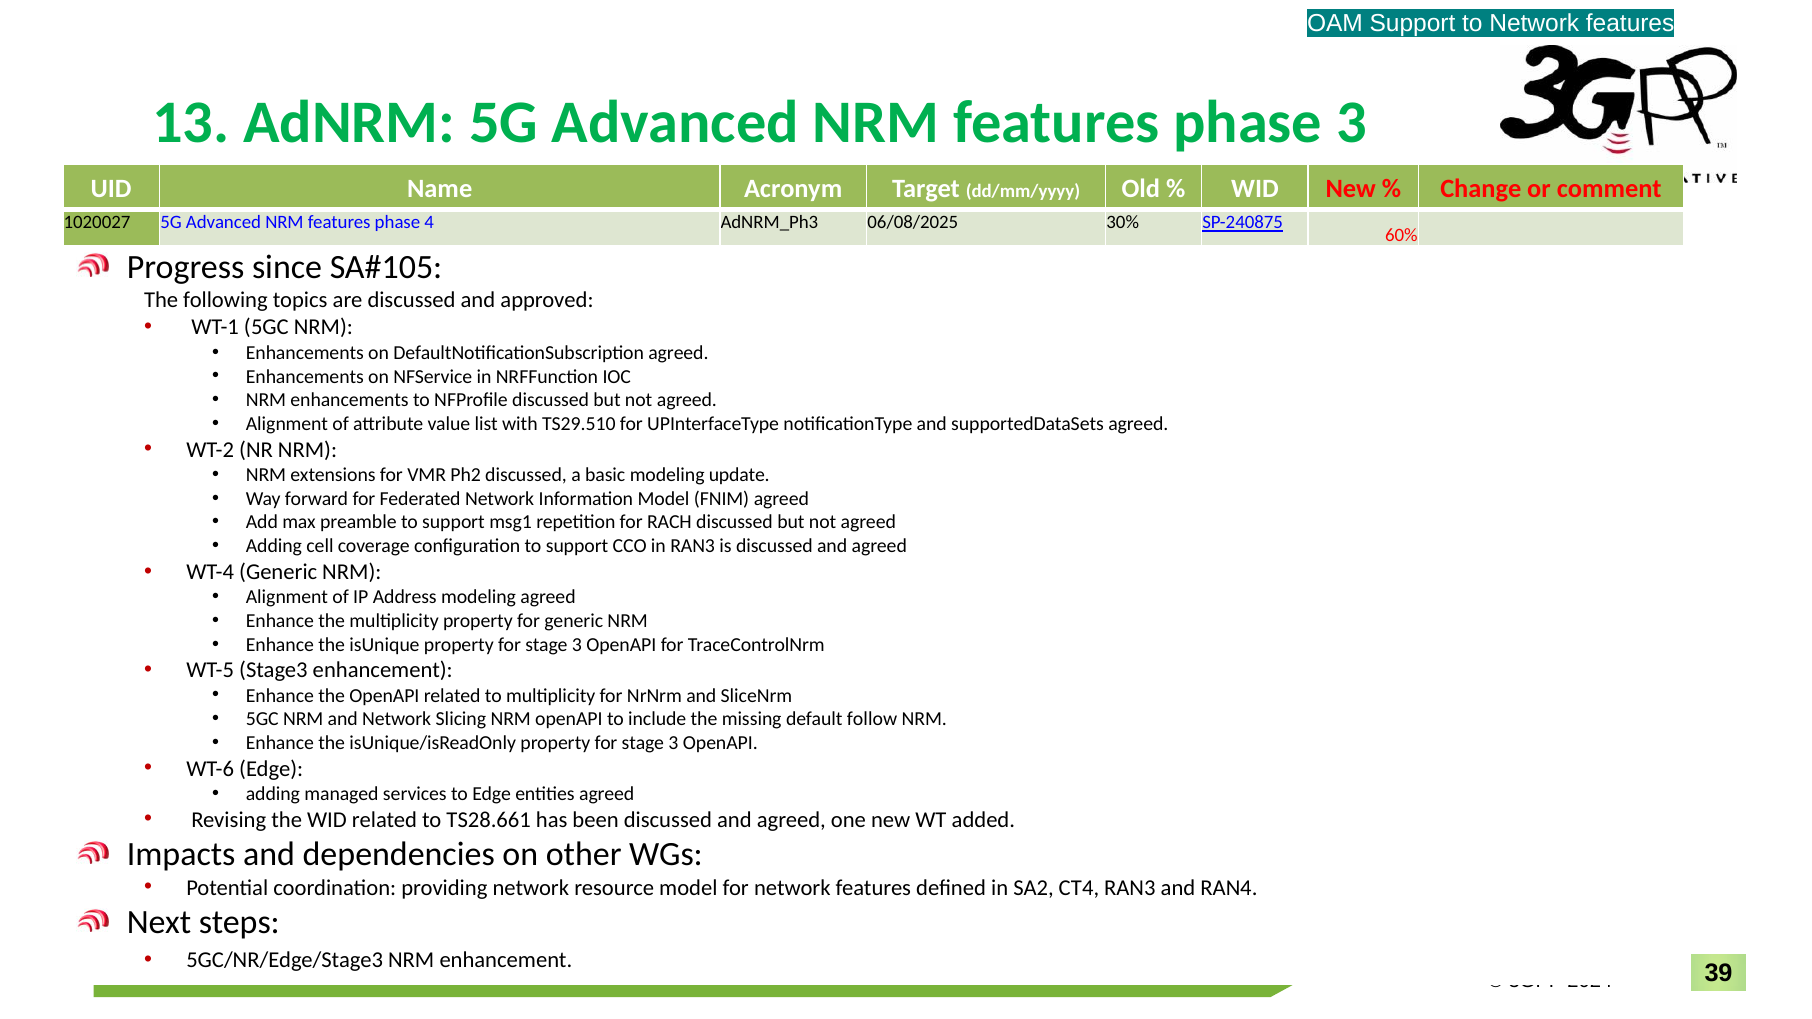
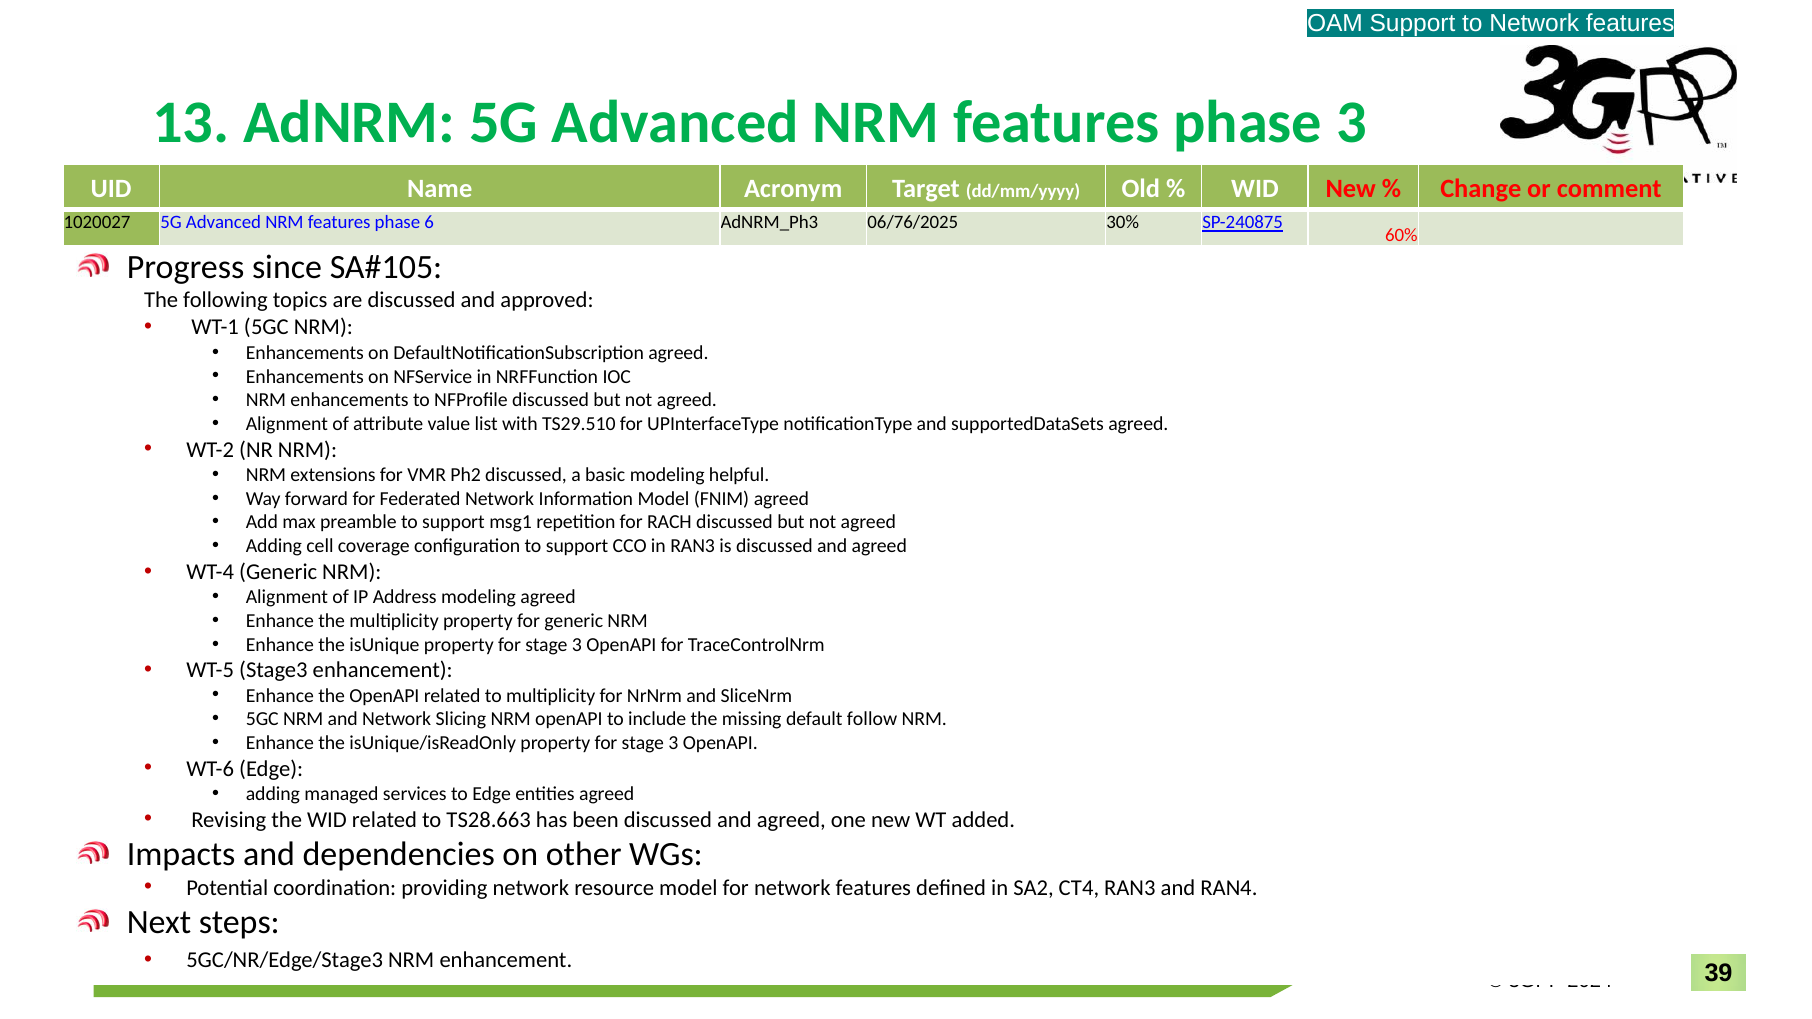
phase 4: 4 -> 6
06/08/2025: 06/08/2025 -> 06/76/2025
update: update -> helpful
TS28.661: TS28.661 -> TS28.663
